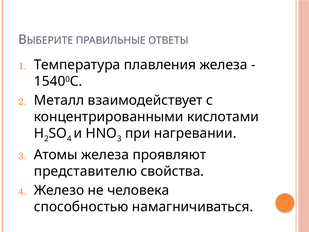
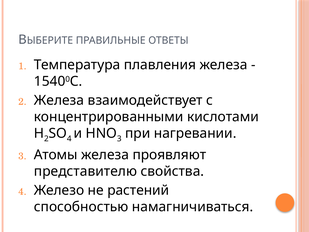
Металл at (59, 100): Металл -> Железа
человека: человека -> растений
